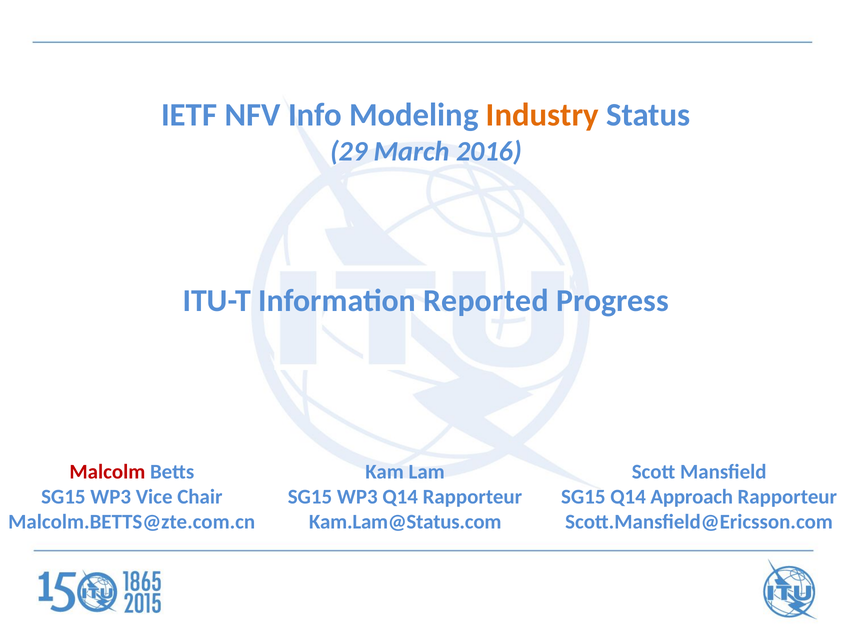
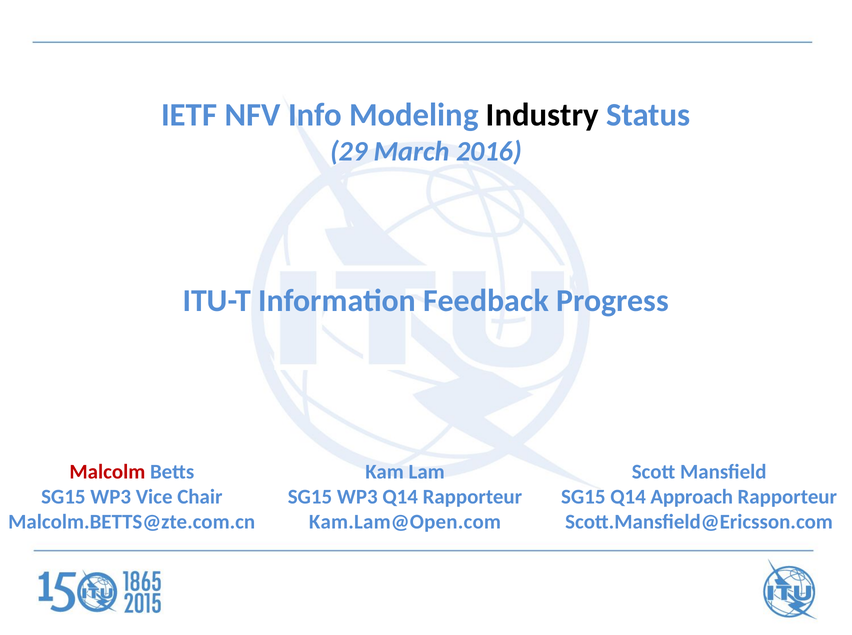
Industry colour: orange -> black
Reported: Reported -> Feedback
Kam.Lam@Status.com: Kam.Lam@Status.com -> Kam.Lam@Open.com
